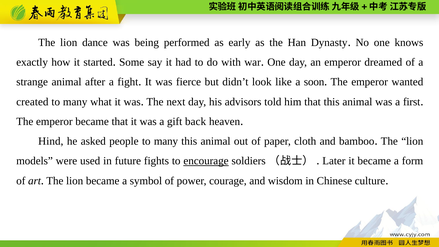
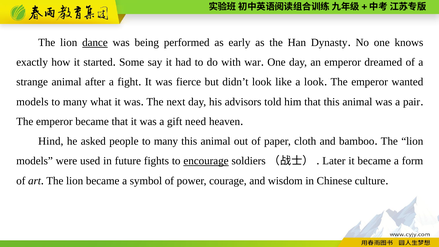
dance underline: none -> present
a soon: soon -> look
created at (32, 102): created -> models
first: first -> pair
back: back -> need
